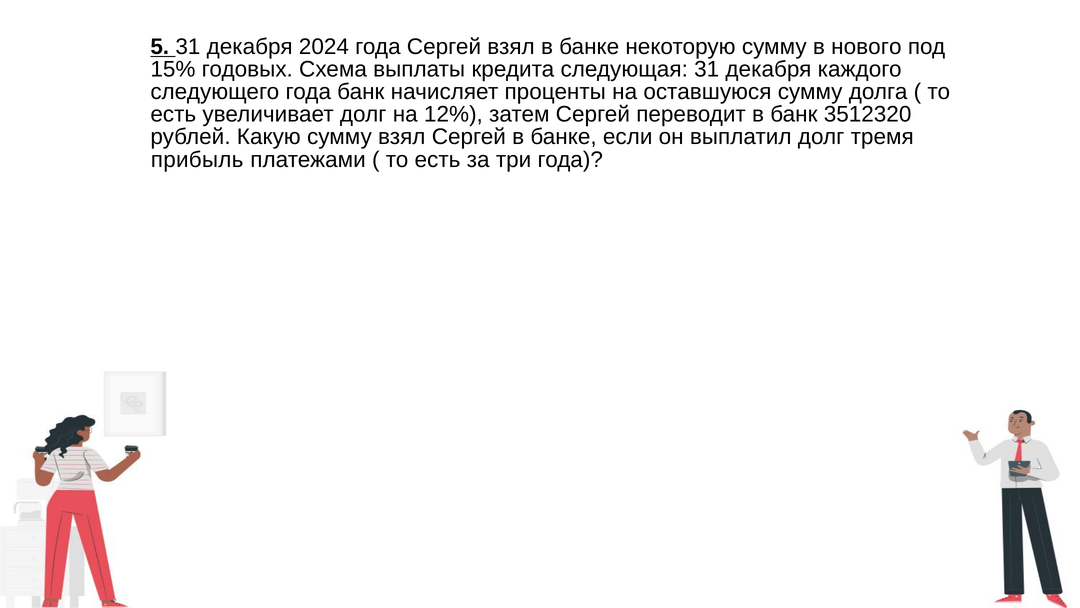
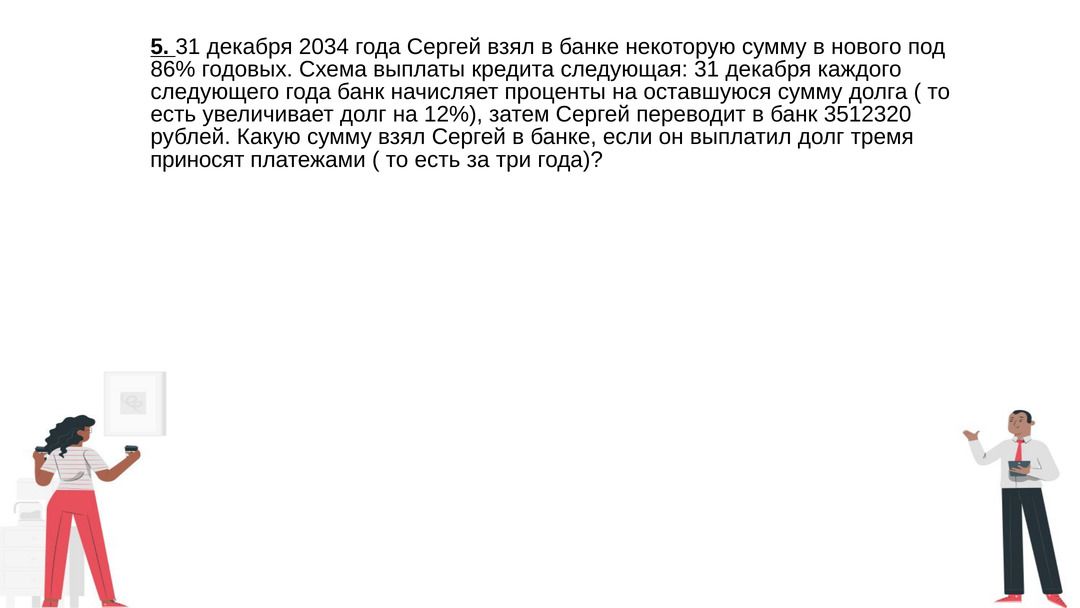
2024: 2024 -> 2034
15%: 15% -> 86%
прибыль: прибыль -> приносят
